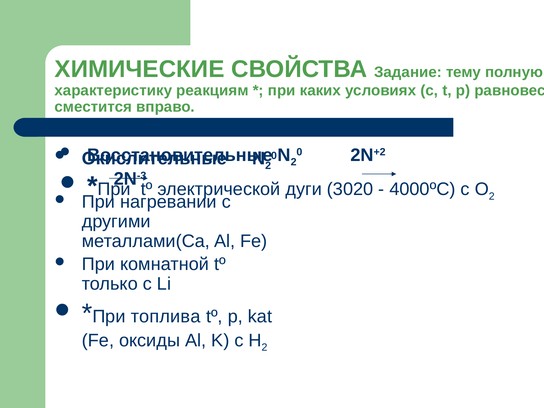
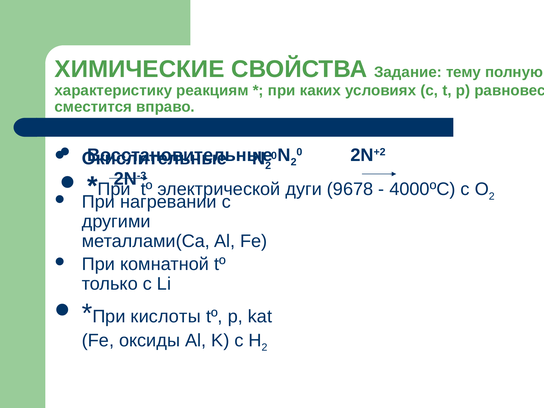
3020: 3020 -> 9678
топлива: топлива -> кислоты
